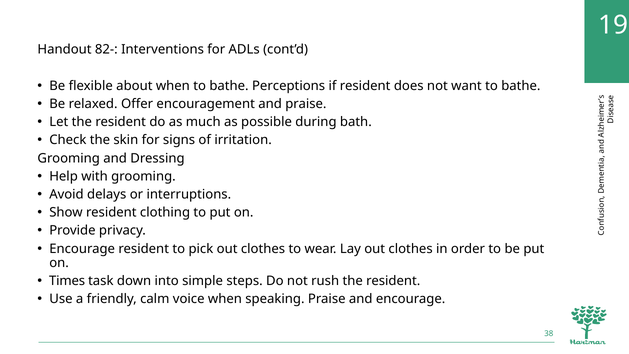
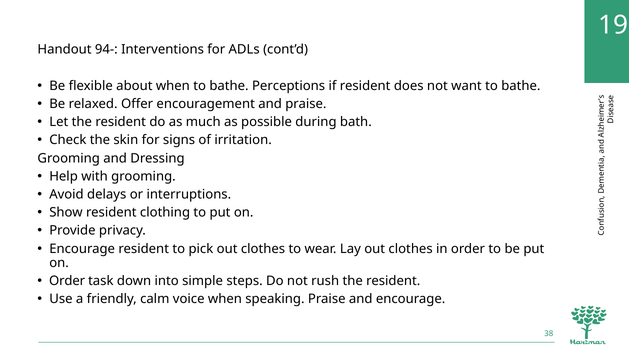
82-: 82- -> 94-
Times at (67, 281): Times -> Order
